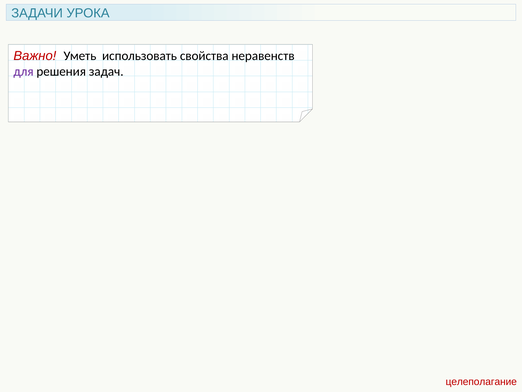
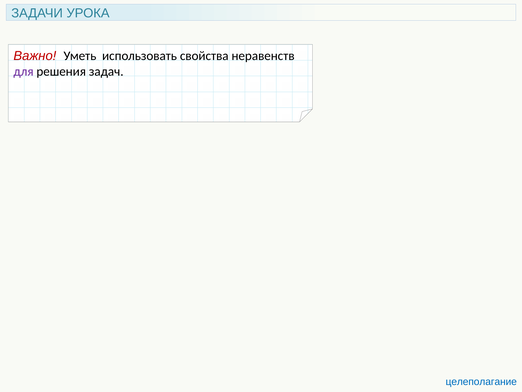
целеполагание colour: red -> blue
